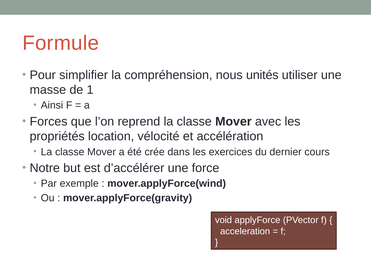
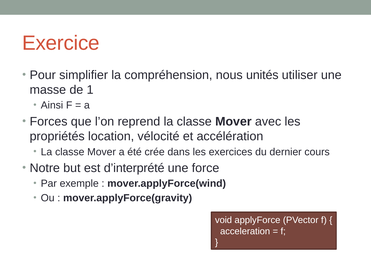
Formule: Formule -> Exercice
d’accélérer: d’accélérer -> d’interprété
